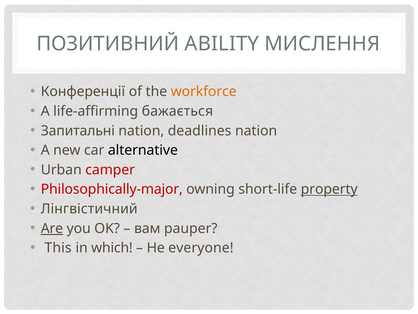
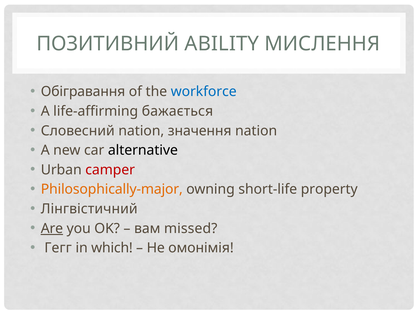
Конференції: Конференції -> Обігравання
workforce colour: orange -> blue
Запитальні: Запитальні -> Словесний
deadlines: deadlines -> значення
Philosophically-major colour: red -> orange
property underline: present -> none
pauper: pauper -> missed
This: This -> Гегг
everyone: everyone -> омонімія
